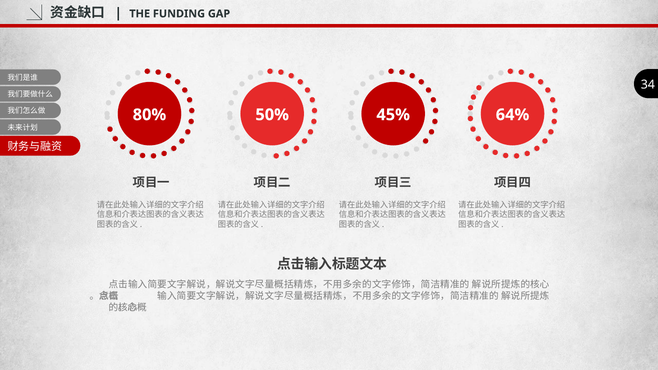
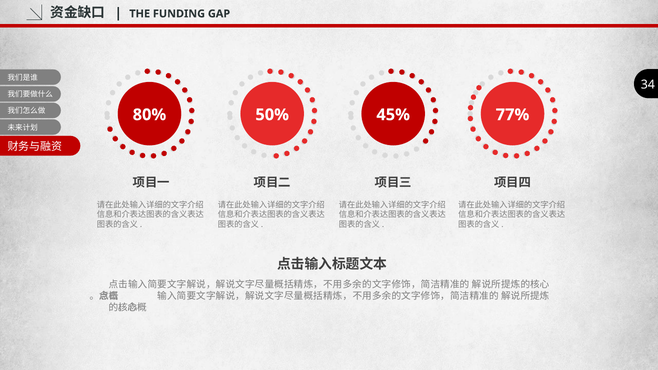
64%: 64% -> 77%
